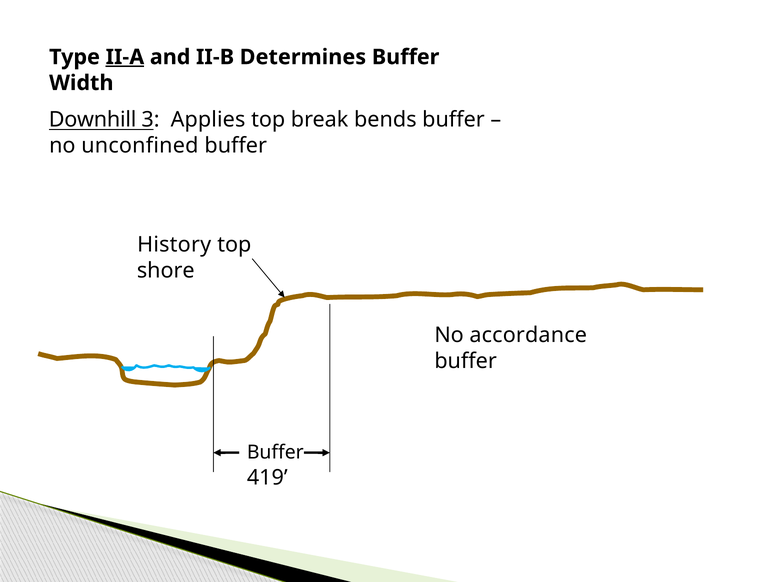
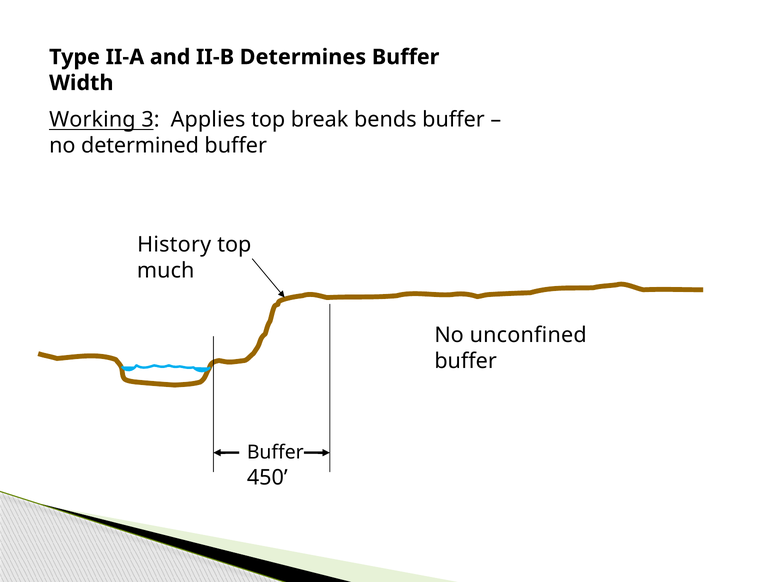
II-A underline: present -> none
Downhill: Downhill -> Working
unconfined: unconfined -> determined
shore: shore -> much
accordance: accordance -> unconfined
419: 419 -> 450
